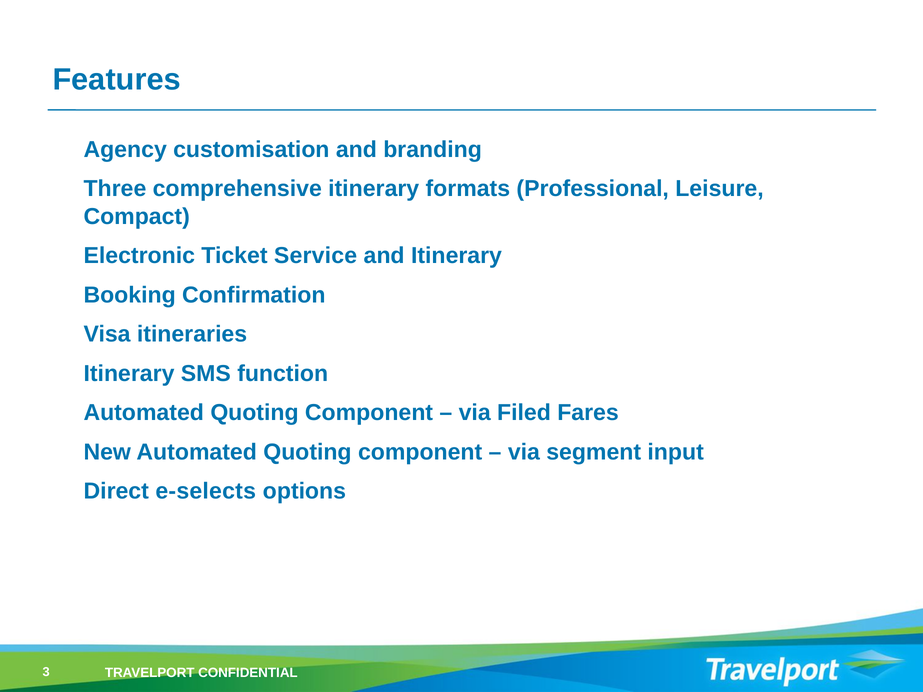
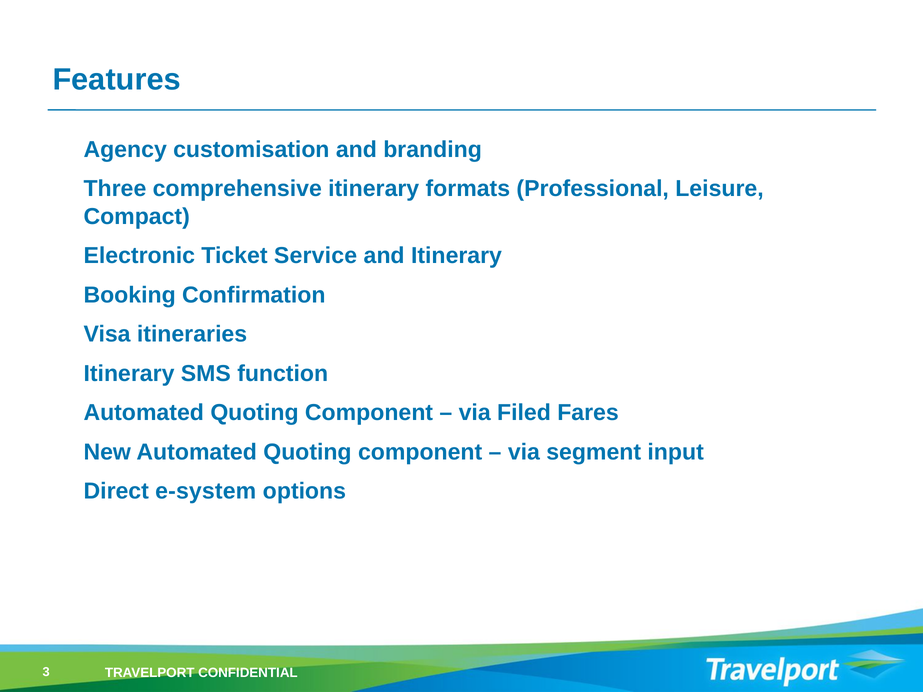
e-selects: e-selects -> e-system
